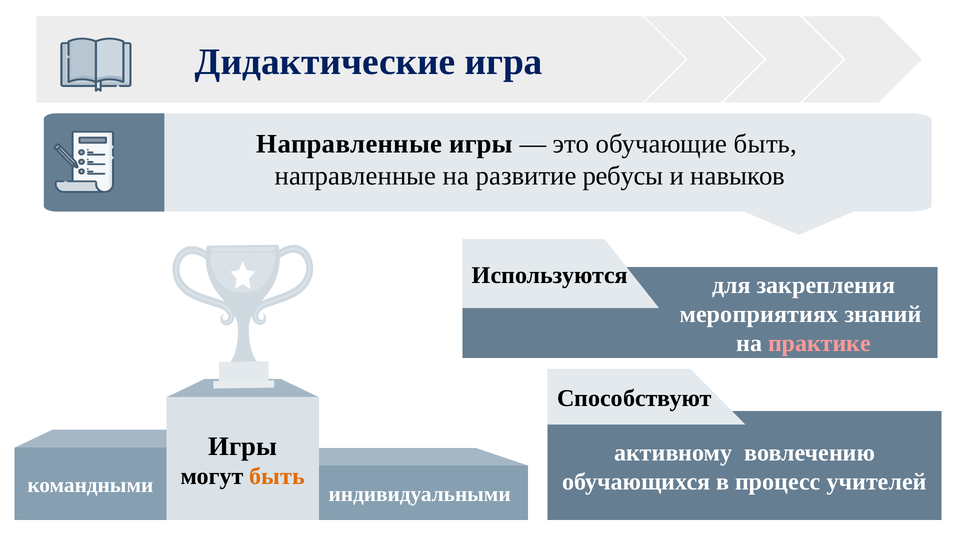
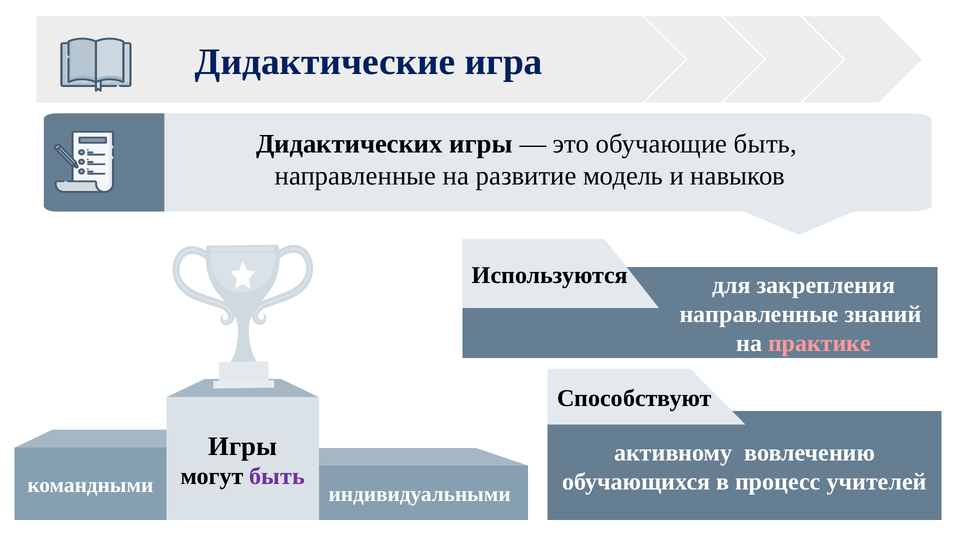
Направленные at (349, 144): Направленные -> Дидактических
ребусы: ребусы -> модель
мероприятиях at (759, 314): мероприятиях -> направленные
быть at (277, 477) colour: orange -> purple
